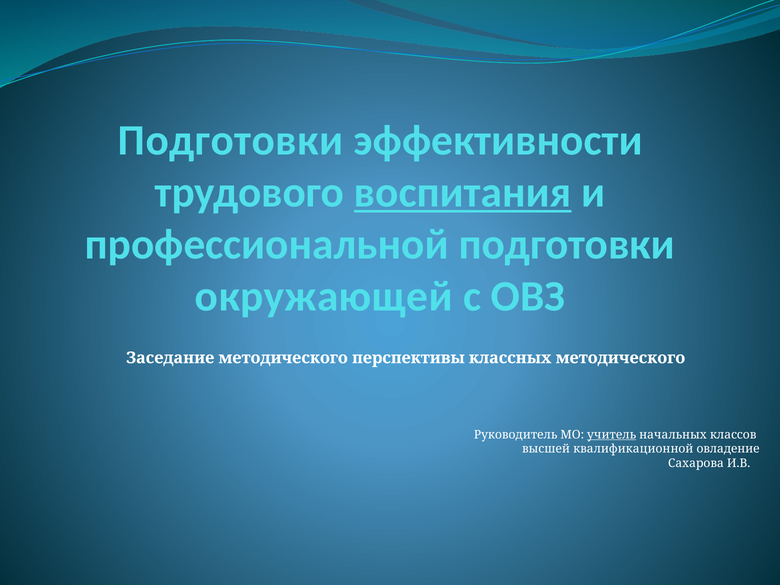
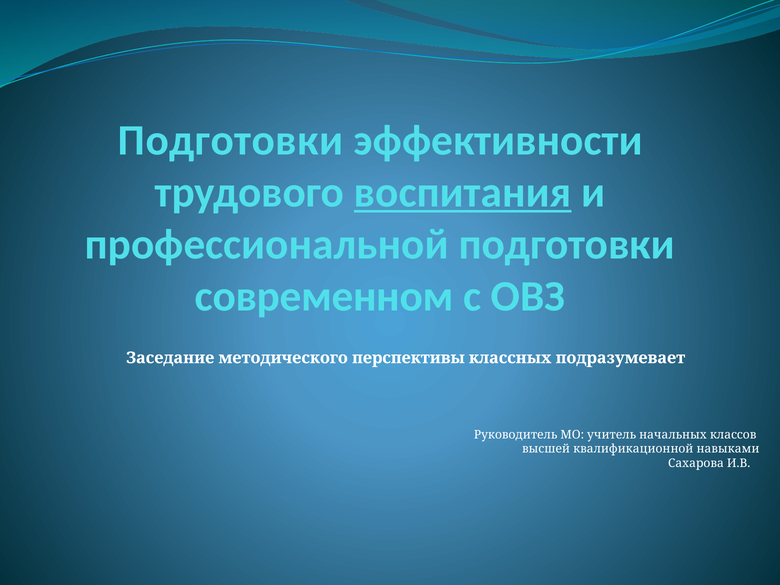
окружающей: окружающей -> современном
классных методического: методического -> подразумевает
учитель underline: present -> none
овладение: овладение -> навыками
